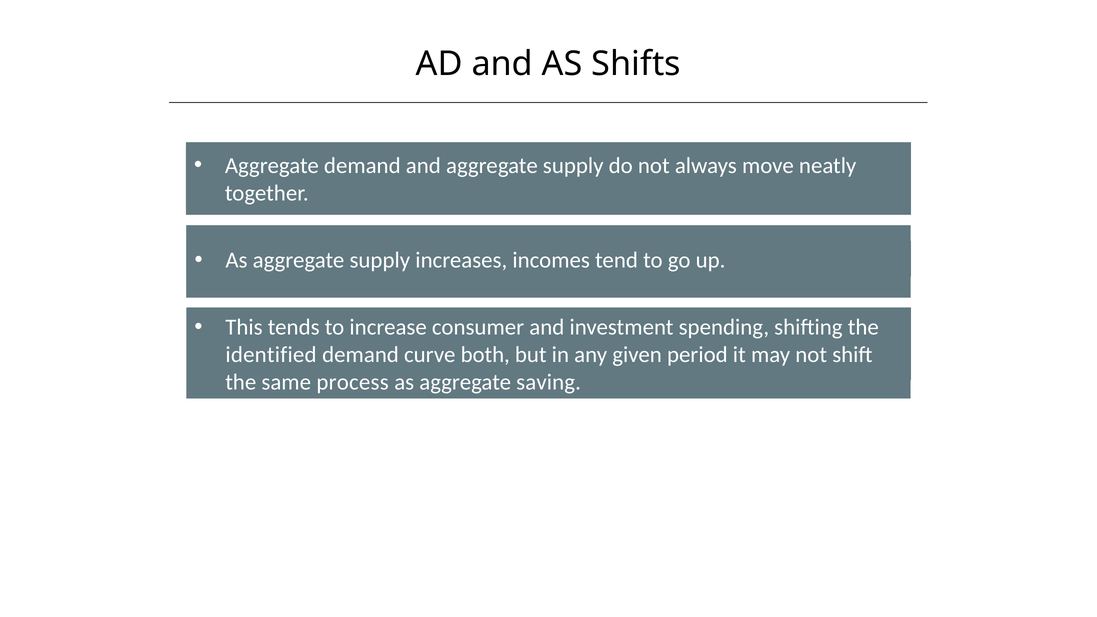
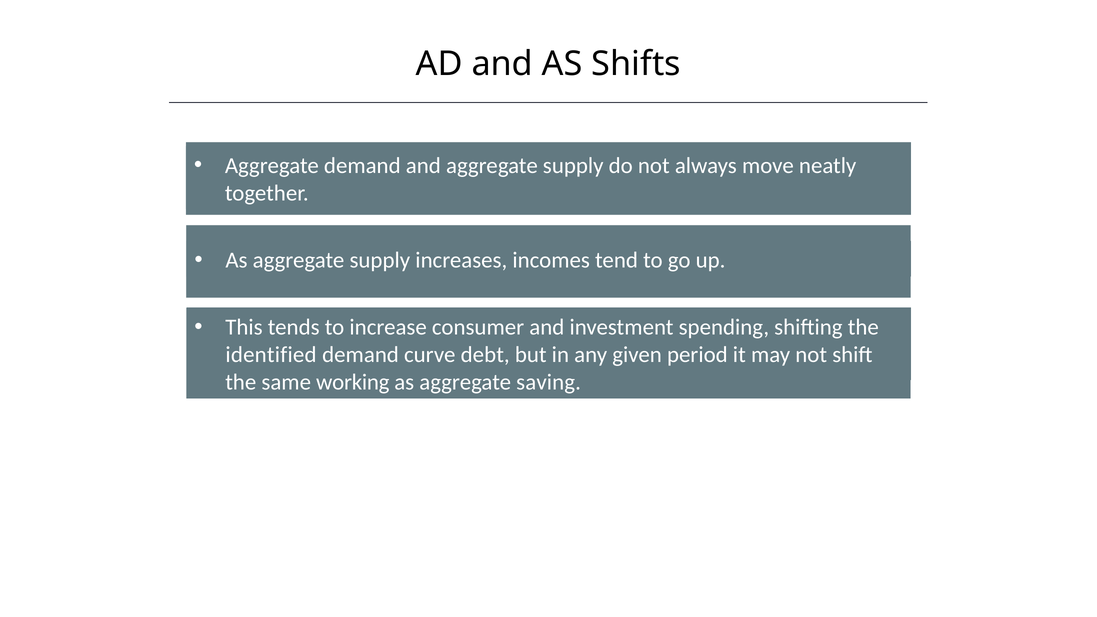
both: both -> debt
process: process -> working
